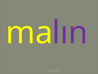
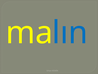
lın colour: purple -> blue
